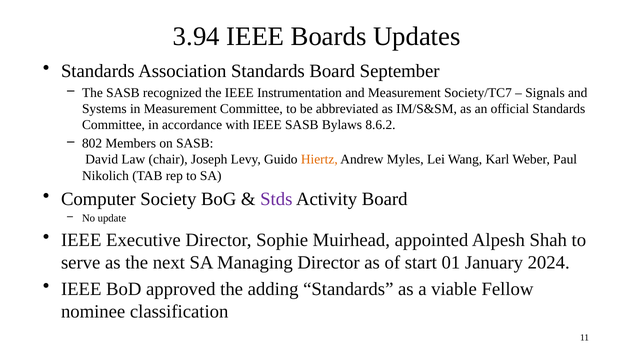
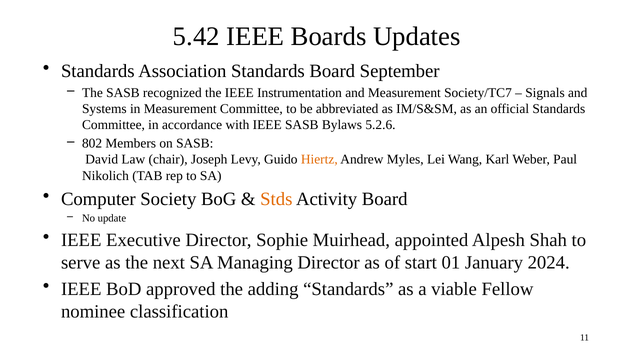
3.94: 3.94 -> 5.42
8.6.2: 8.6.2 -> 5.2.6
Stds colour: purple -> orange
